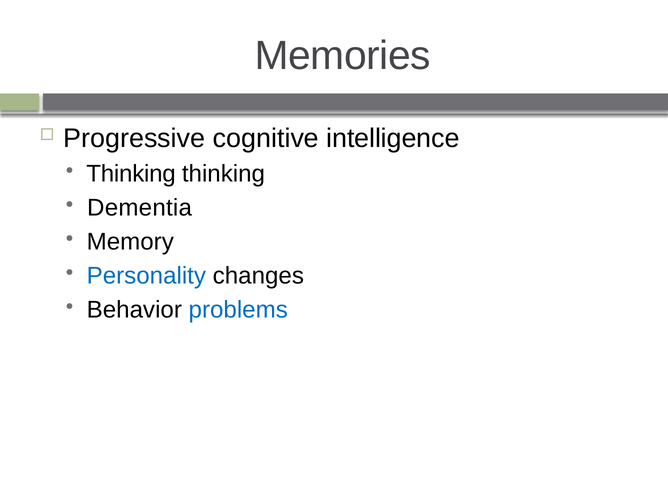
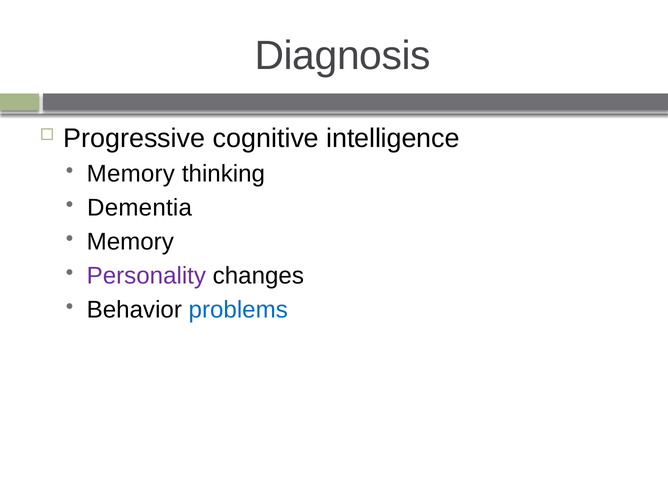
Memories: Memories -> Diagnosis
Thinking at (131, 174): Thinking -> Memory
Personality colour: blue -> purple
